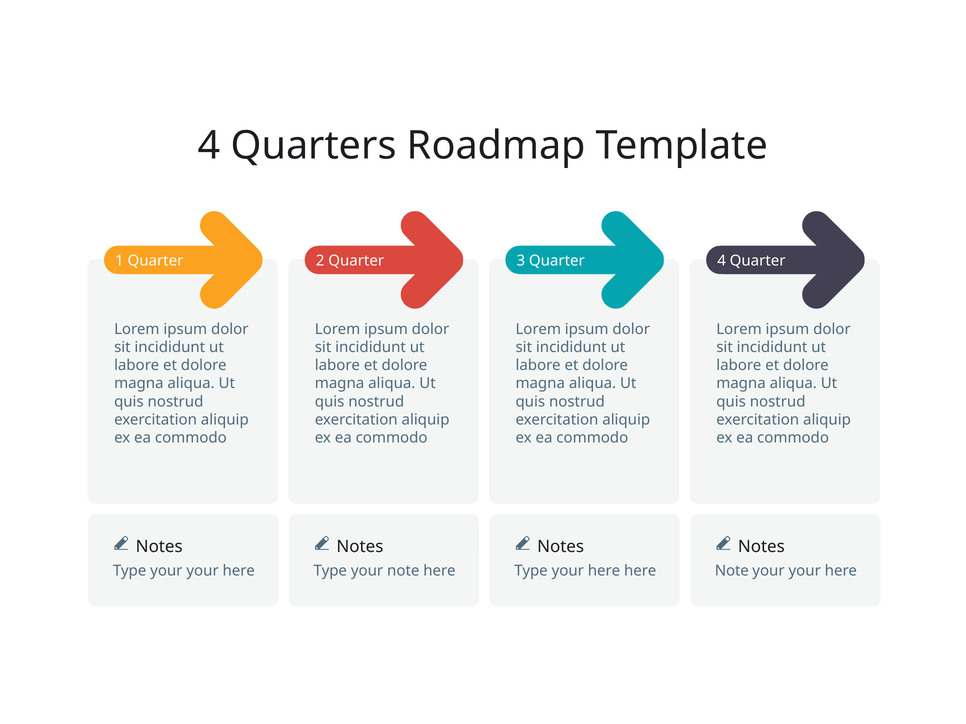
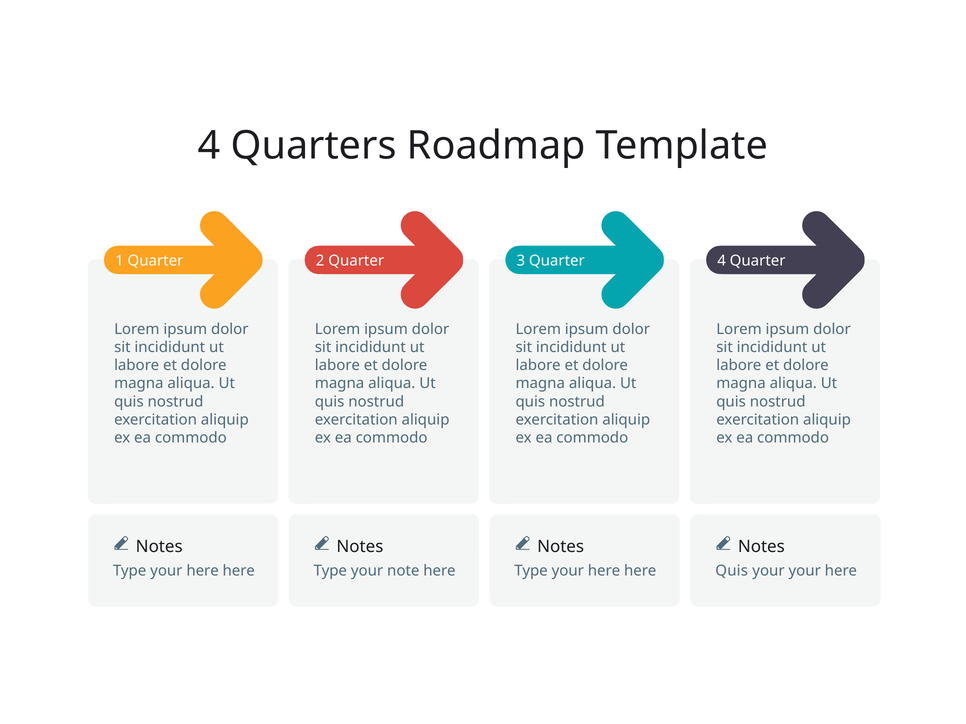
your at (203, 571): your -> here
Note at (732, 571): Note -> Quis
